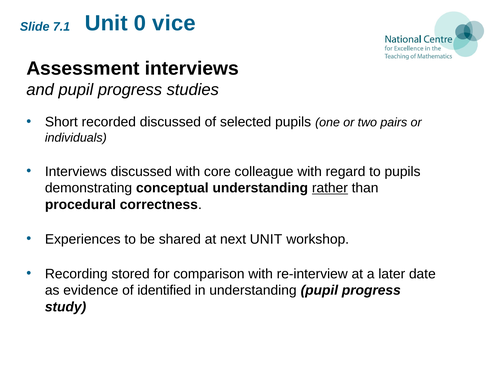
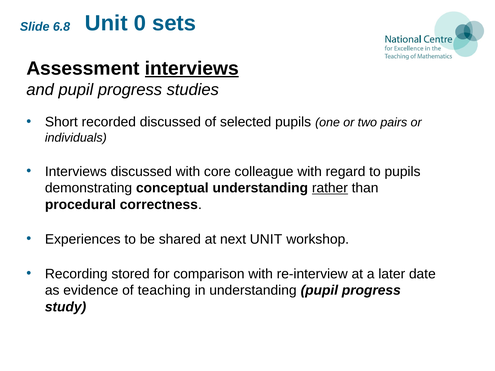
vice: vice -> sets
7.1: 7.1 -> 6.8
interviews at (192, 68) underline: none -> present
identified: identified -> teaching
